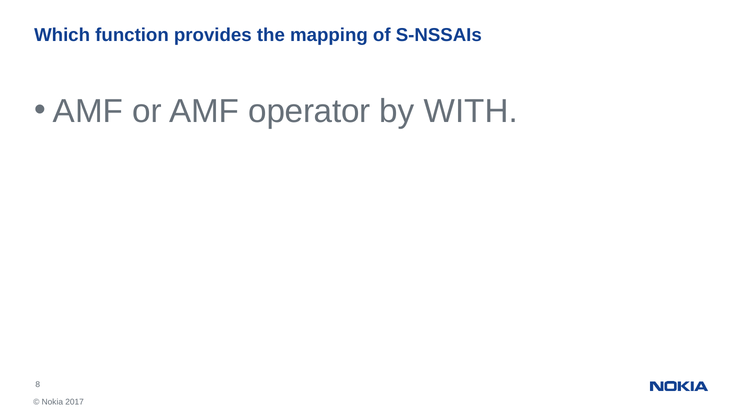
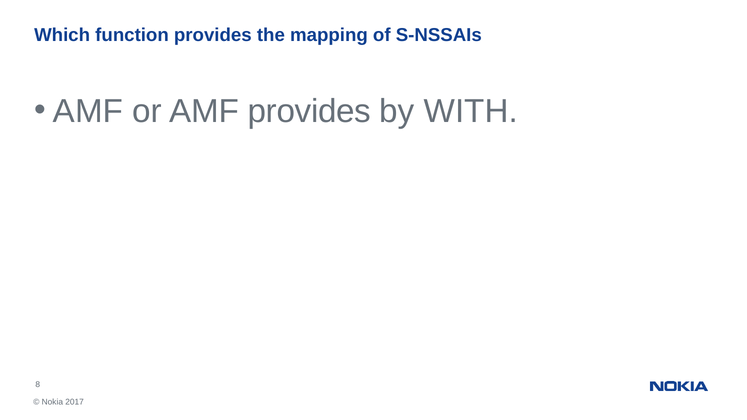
AMF operator: operator -> provides
